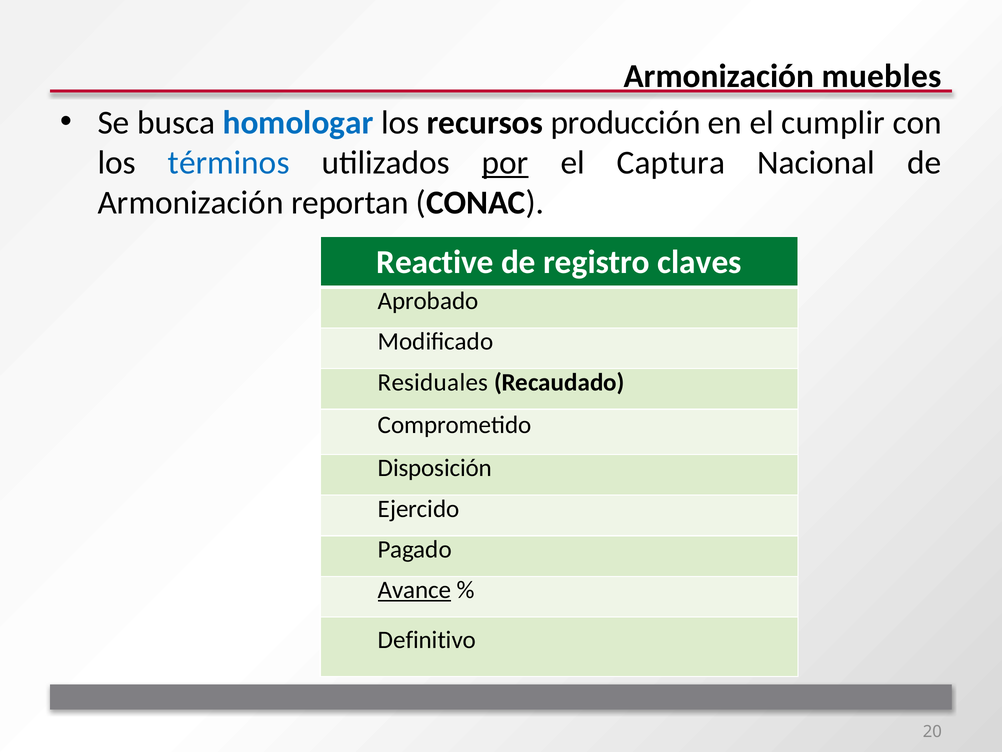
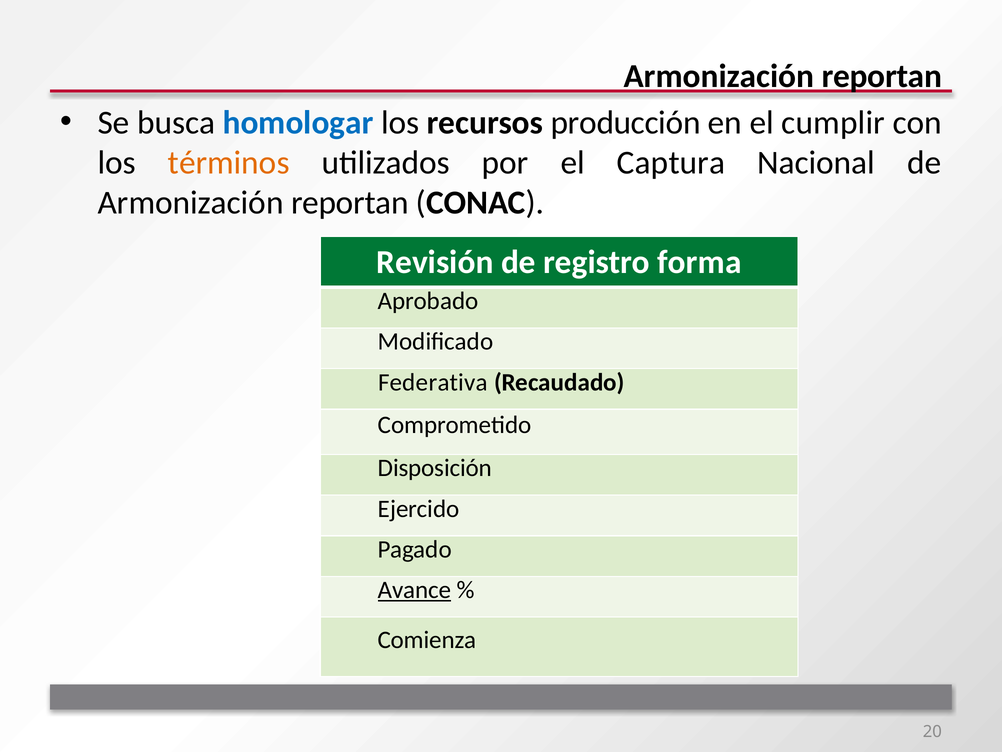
muebles at (882, 76): muebles -> reportan
términos colour: blue -> orange
por underline: present -> none
Reactive: Reactive -> Revisión
claves: claves -> forma
Residuales: Residuales -> Federativa
Definitivo: Definitivo -> Comienza
